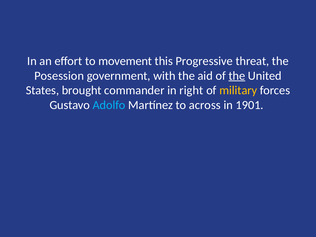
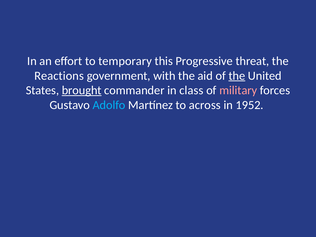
movement: movement -> temporary
Posession: Posession -> Reactions
brought underline: none -> present
right: right -> class
military colour: yellow -> pink
1901: 1901 -> 1952
